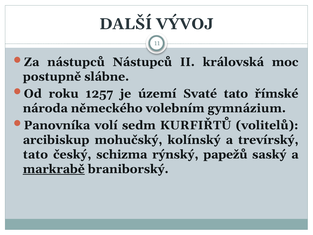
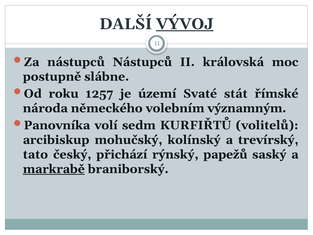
VÝVOJ underline: none -> present
Svaté tato: tato -> stát
gymnázium: gymnázium -> významným
schizma: schizma -> přichází
